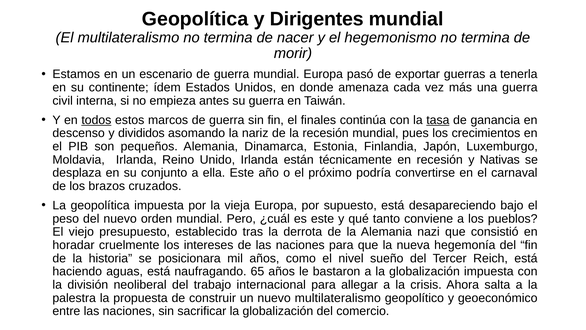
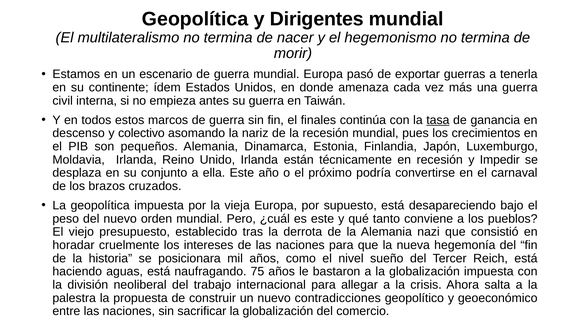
todos underline: present -> none
divididos: divididos -> colectivo
Nativas: Nativas -> Impedir
65: 65 -> 75
nuevo multilateralismo: multilateralismo -> contradicciones
